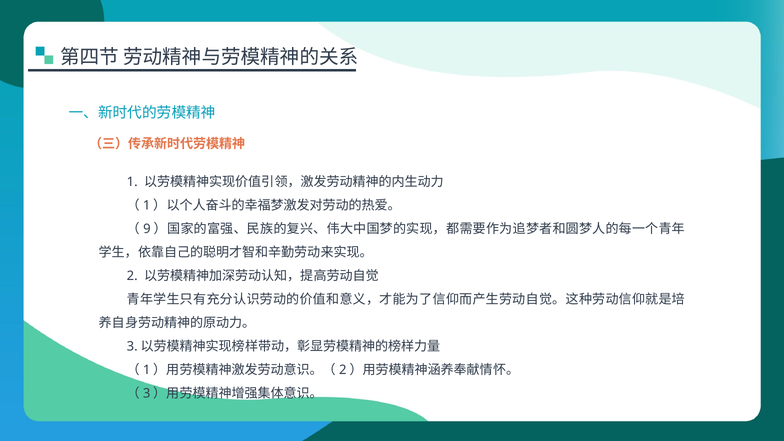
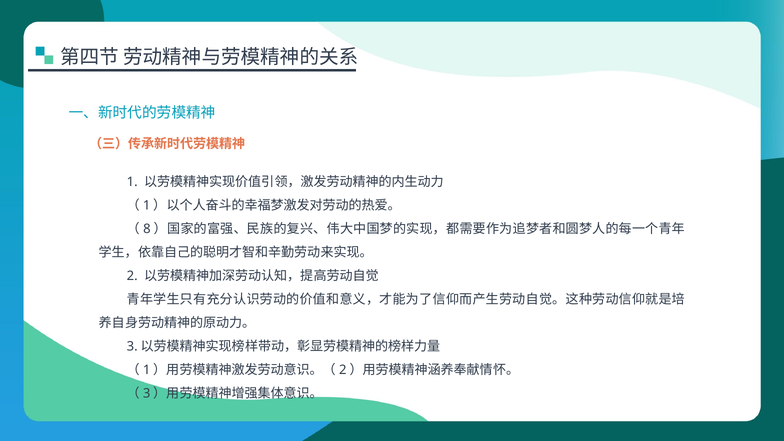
9: 9 -> 8
